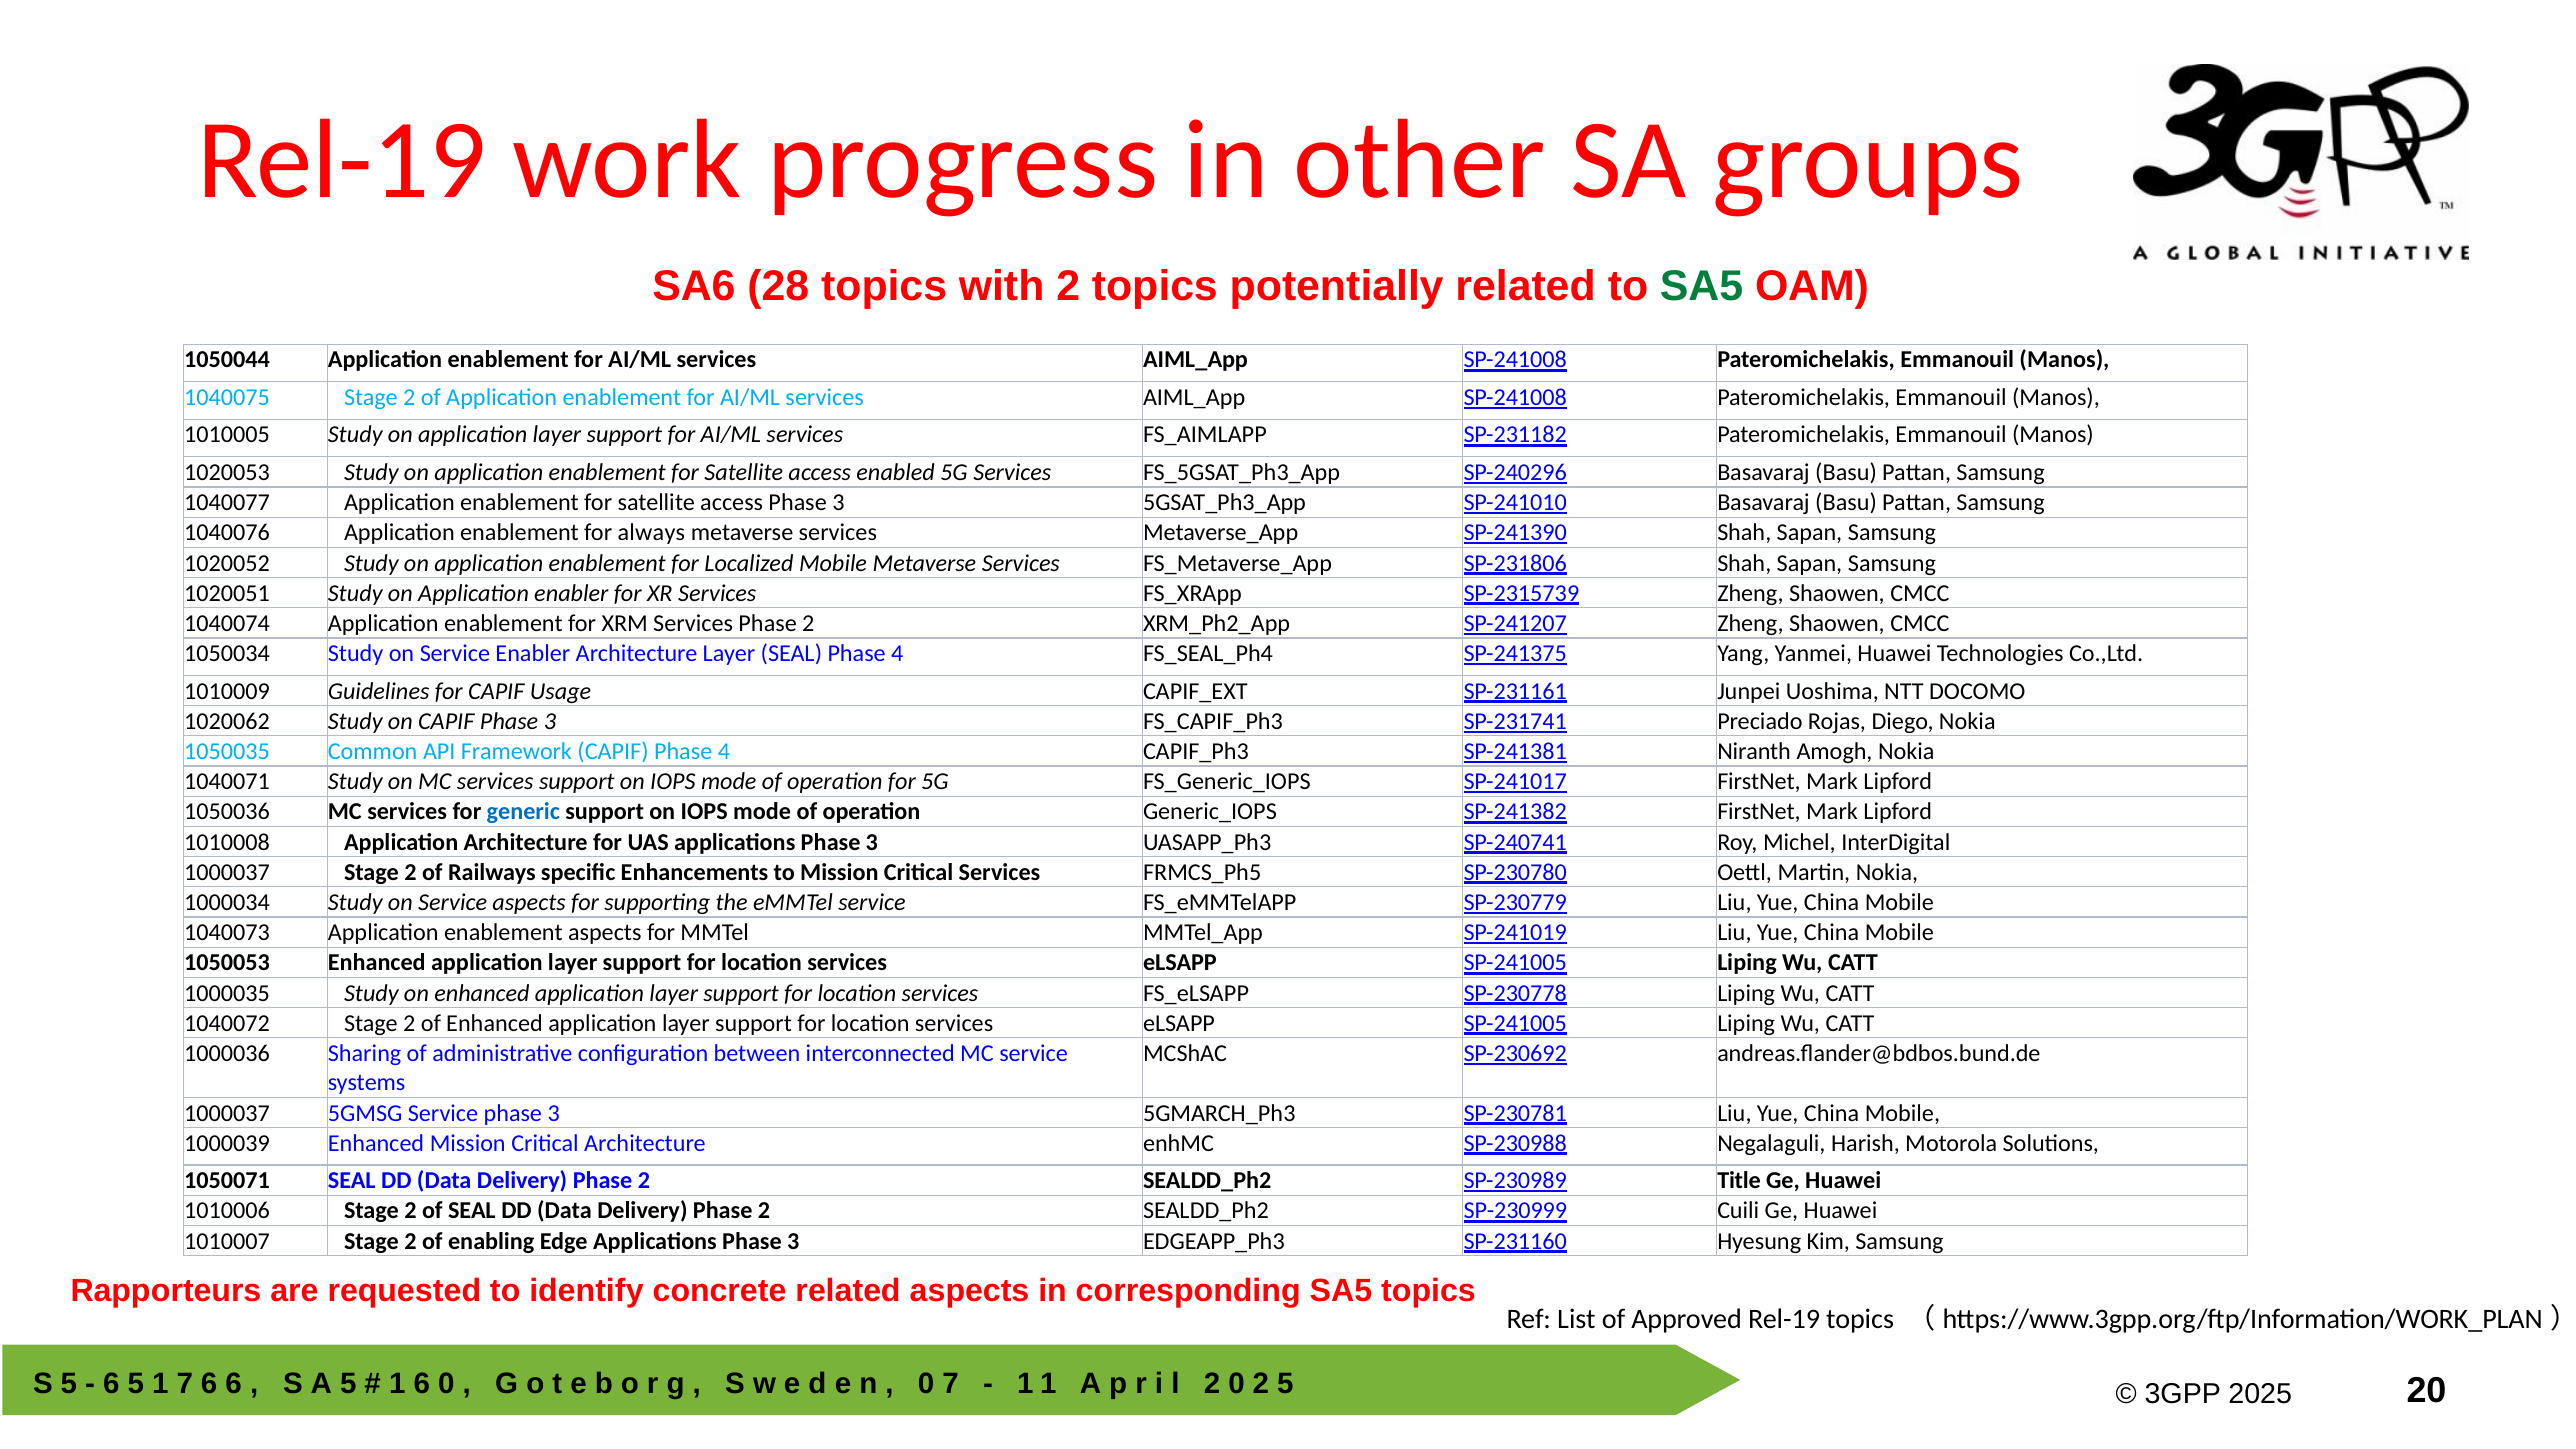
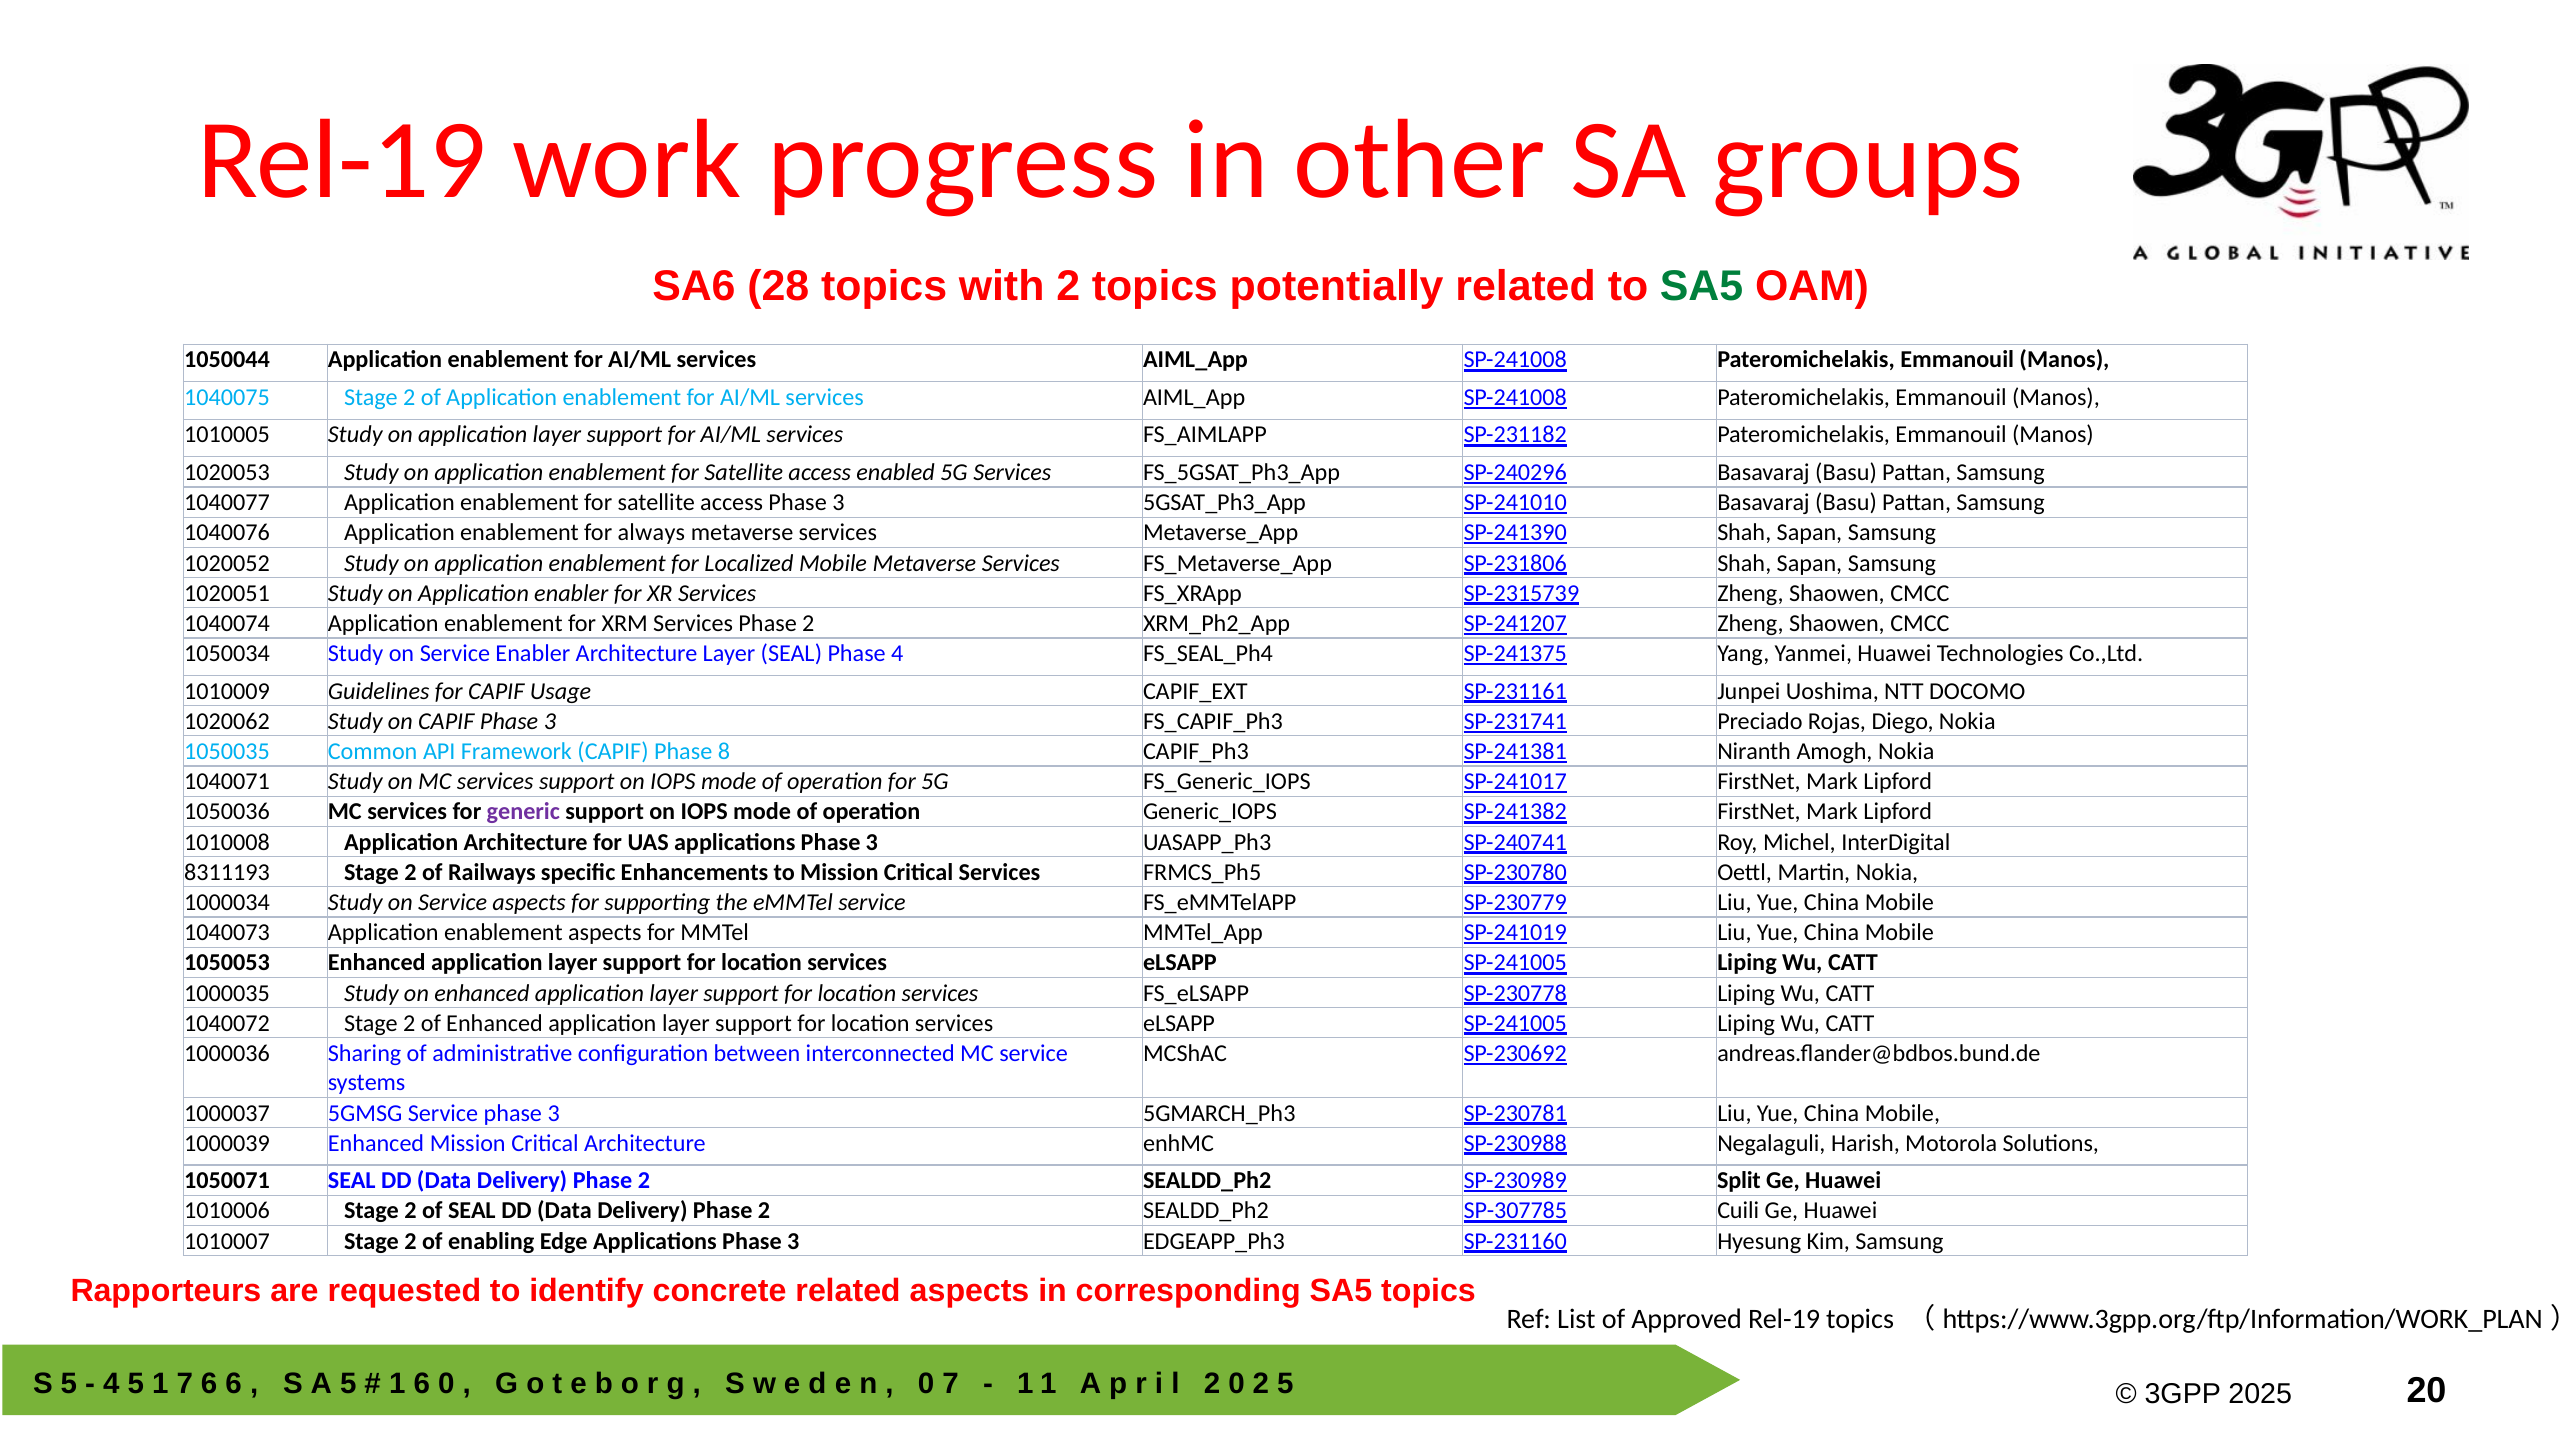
CAPIF Phase 4: 4 -> 8
generic colour: blue -> purple
1000037 at (227, 872): 1000037 -> 8311193
Title: Title -> Split
SP-230999: SP-230999 -> SP-307785
6 at (111, 1384): 6 -> 4
